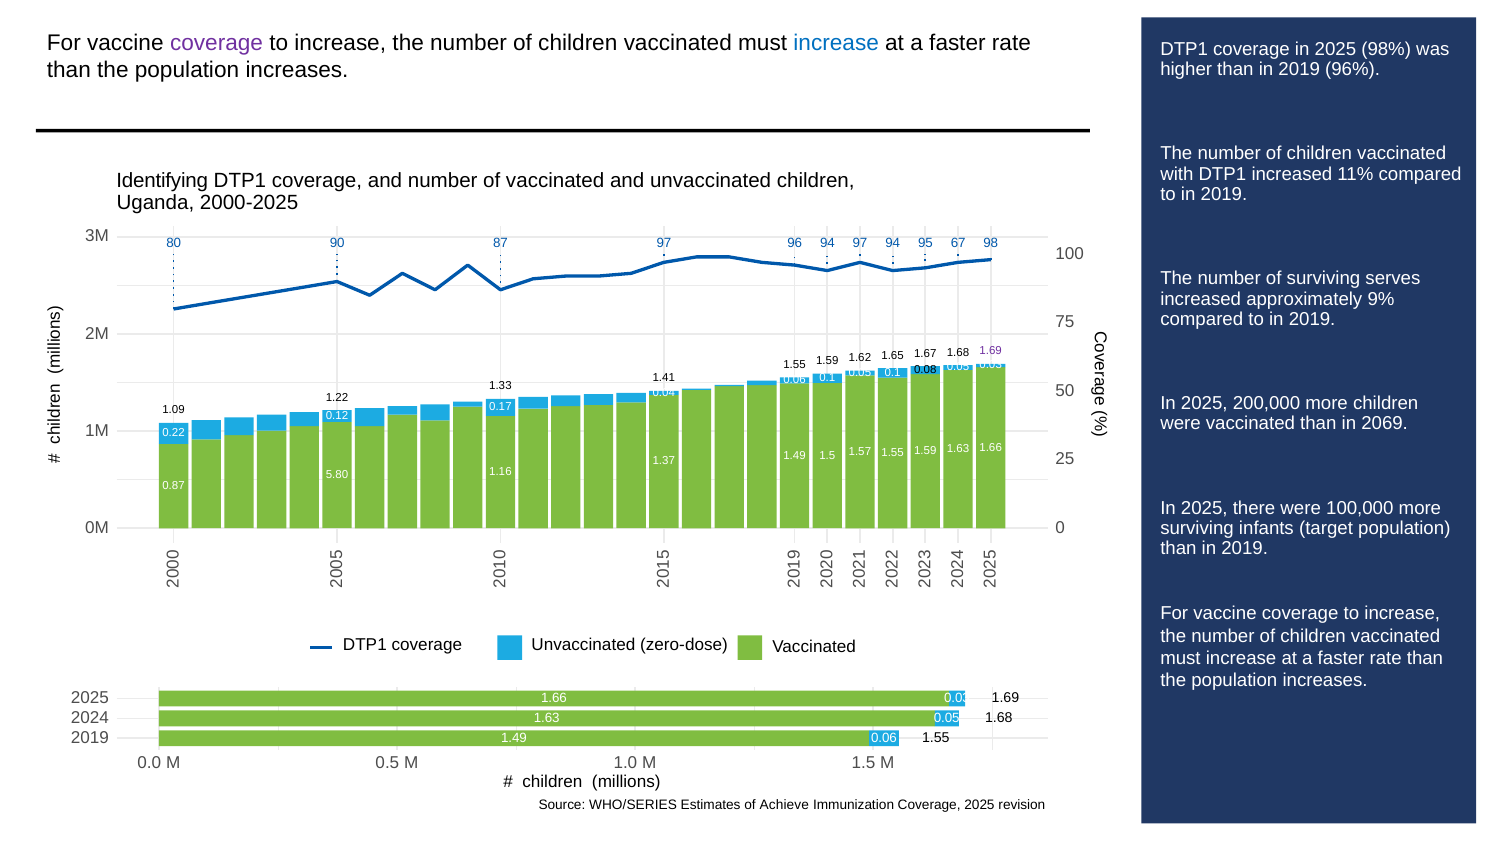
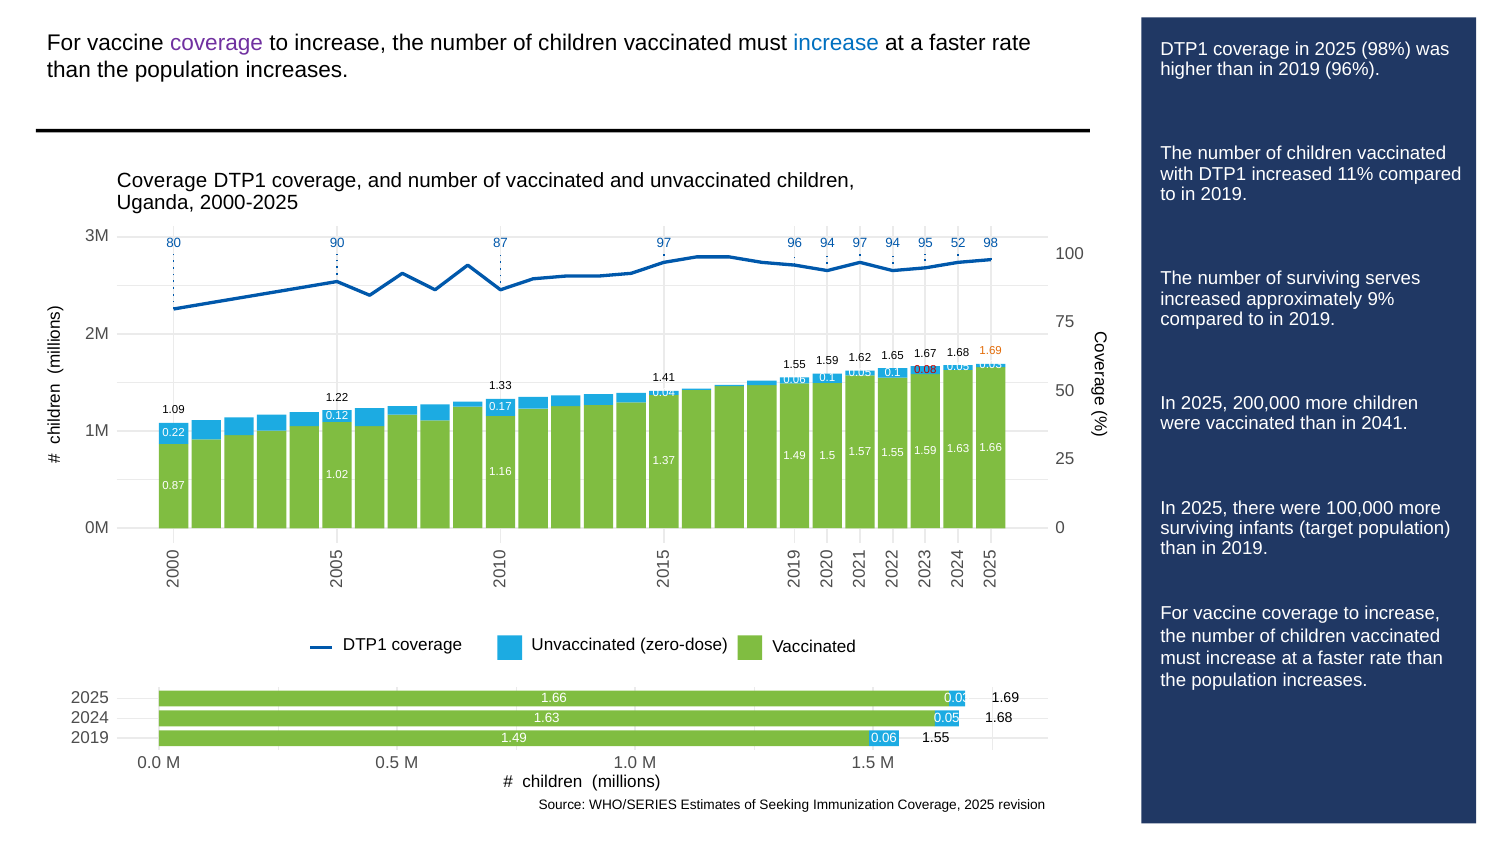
Identifying at (162, 181): Identifying -> Coverage
67: 67 -> 52
1.69 at (991, 351) colour: purple -> orange
0.08 colour: black -> red
2069: 2069 -> 2041
5.80: 5.80 -> 1.02
Achieve: Achieve -> Seeking
